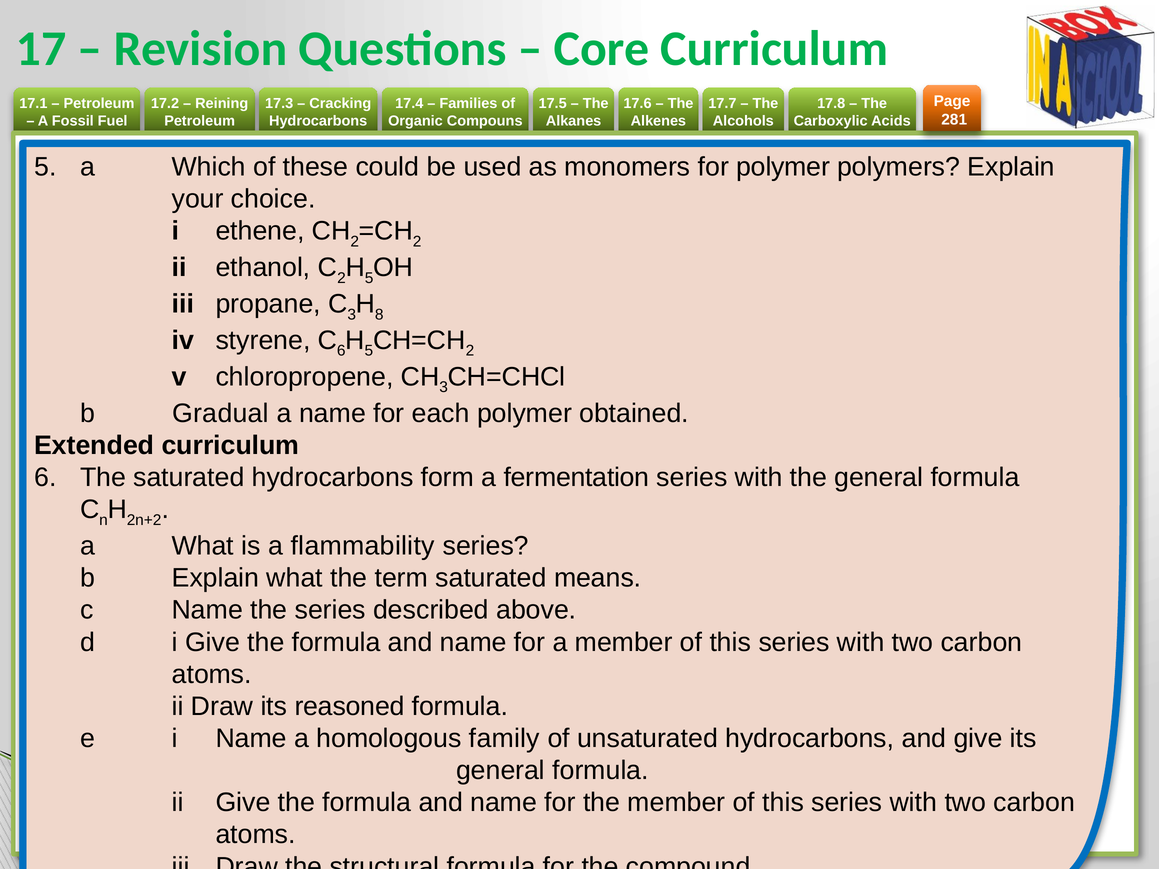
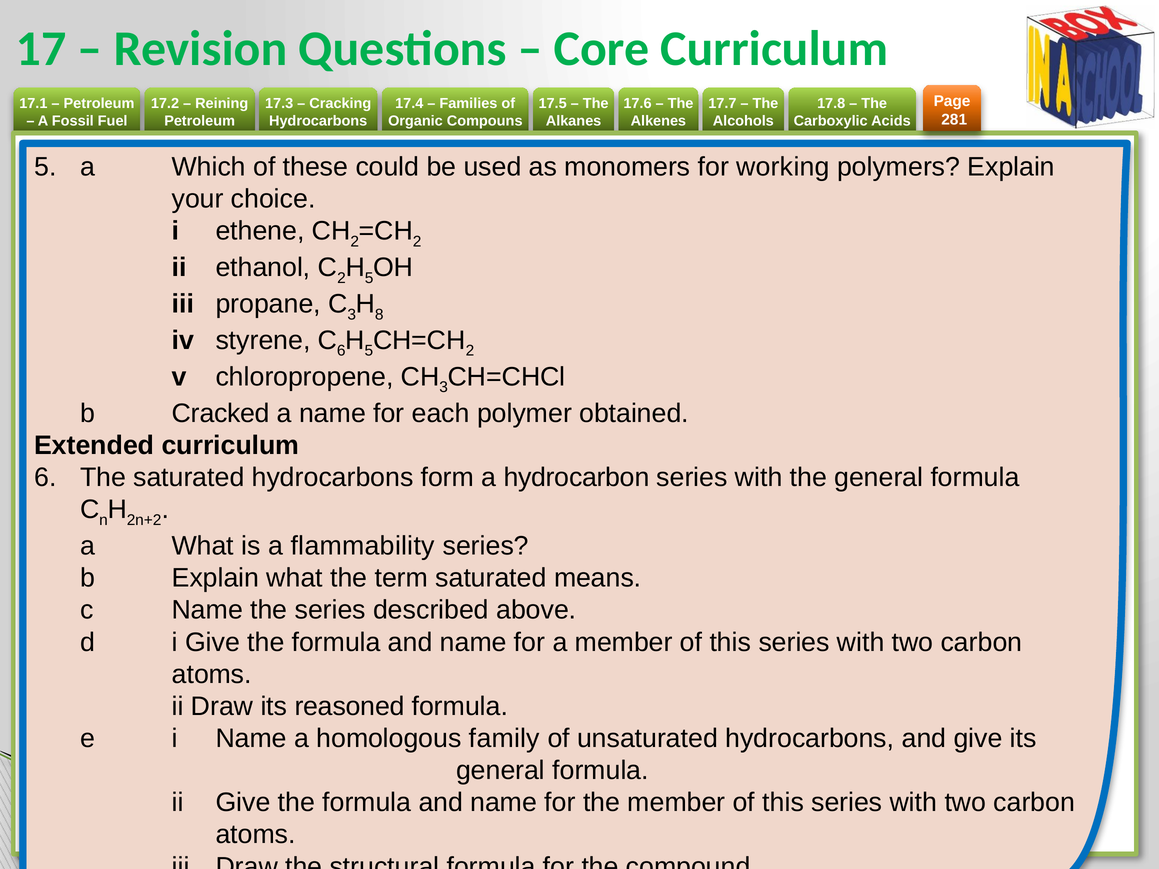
for polymer: polymer -> working
Gradual: Gradual -> Cracked
fermentation: fermentation -> hydrocarbon
